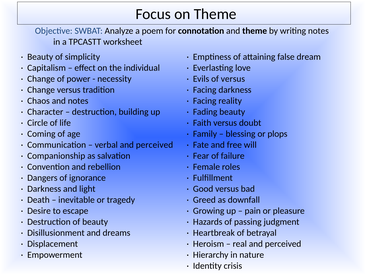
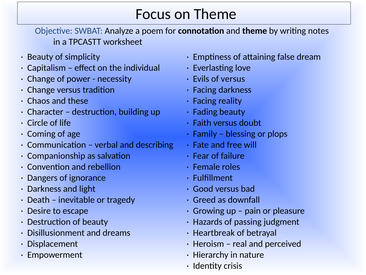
and notes: notes -> these
verbal and perceived: perceived -> describing
